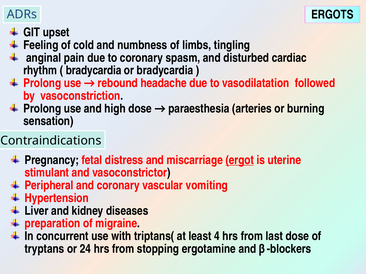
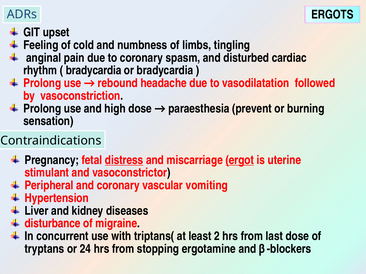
arteries: arteries -> prevent
distress underline: none -> present
preparation: preparation -> disturbance
4: 4 -> 2
